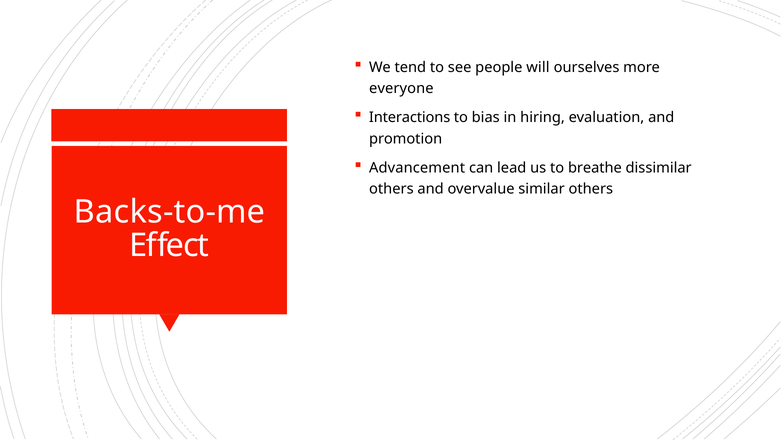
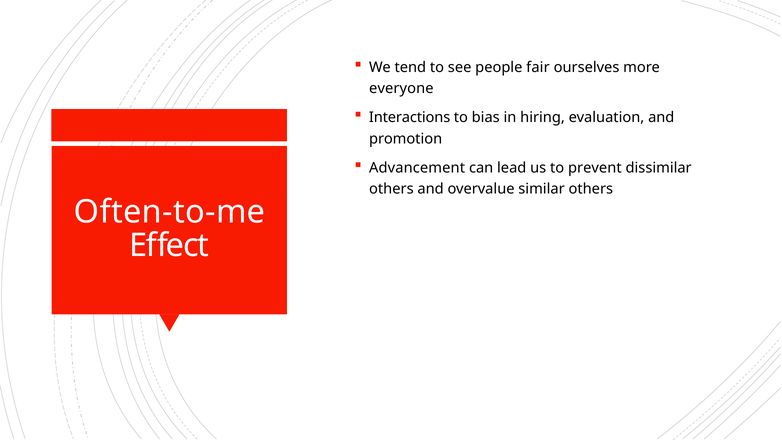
will: will -> fair
breathe: breathe -> prevent
Backs-to-me: Backs-to-me -> Often-to-me
